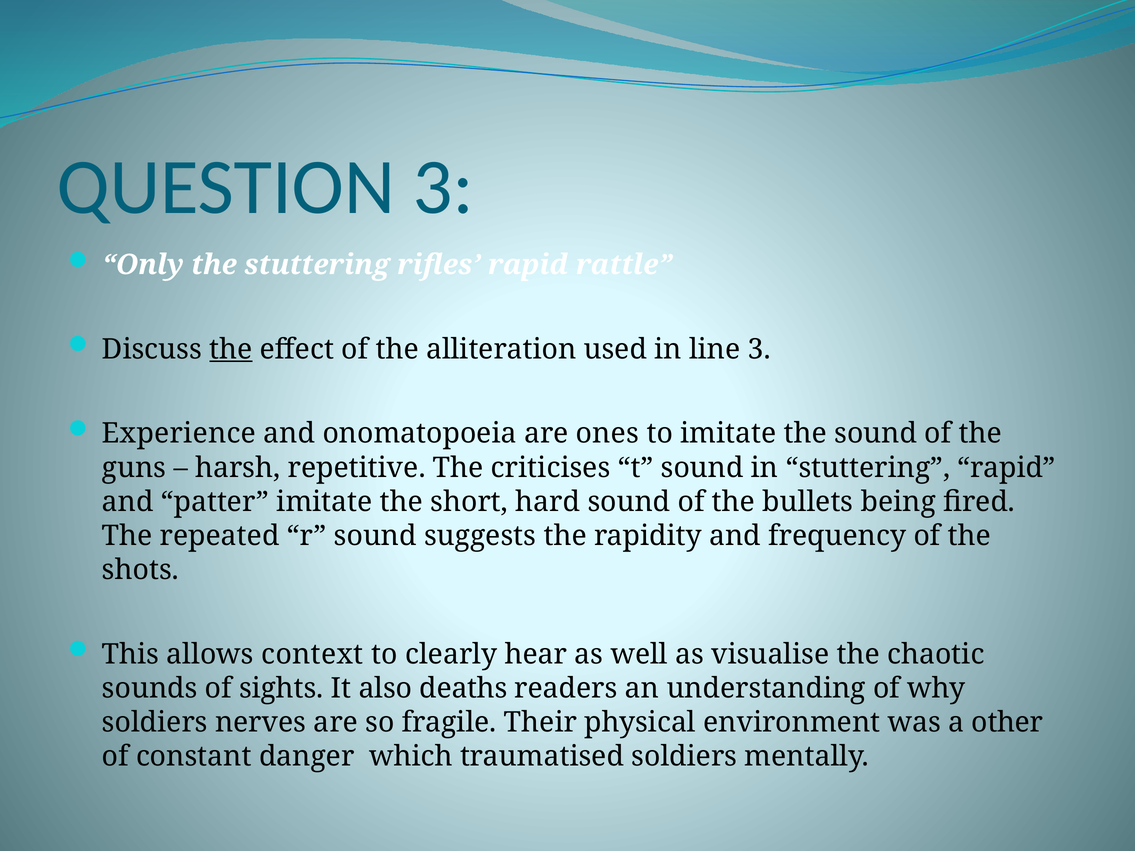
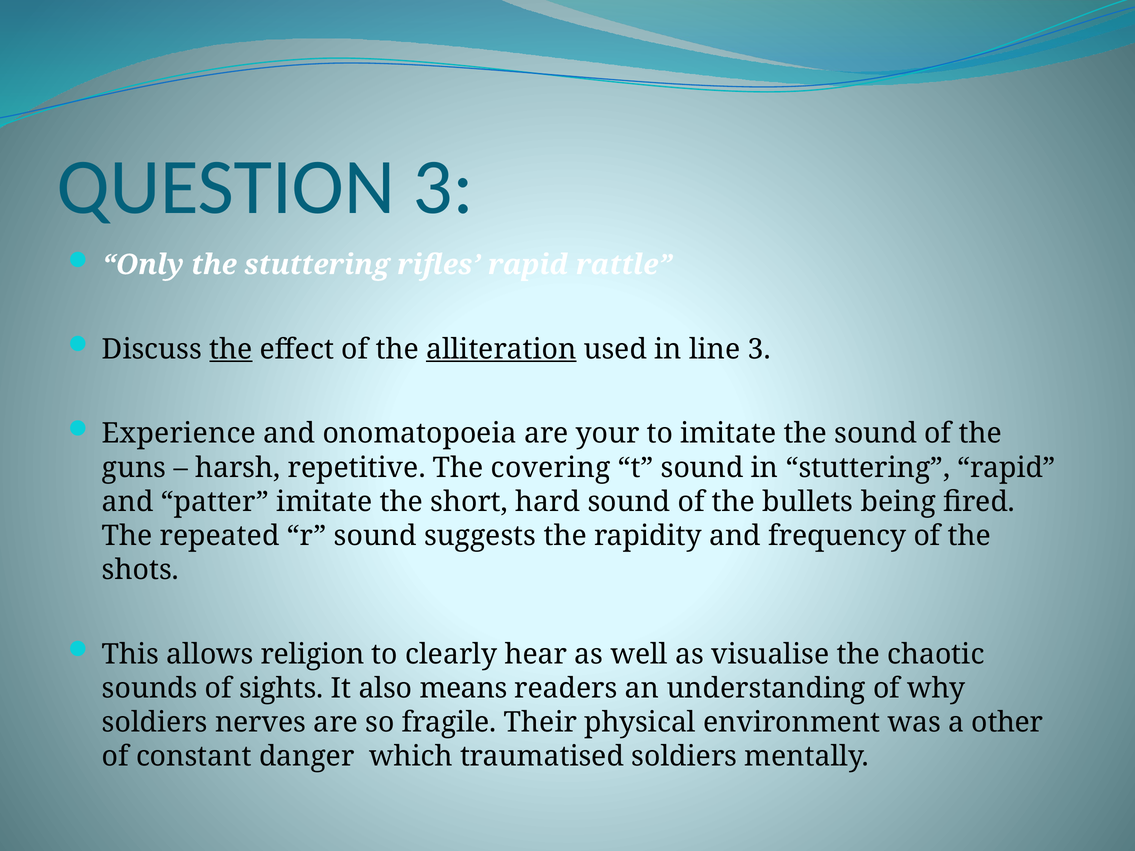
alliteration underline: none -> present
ones: ones -> your
criticises: criticises -> covering
context: context -> religion
deaths: deaths -> means
